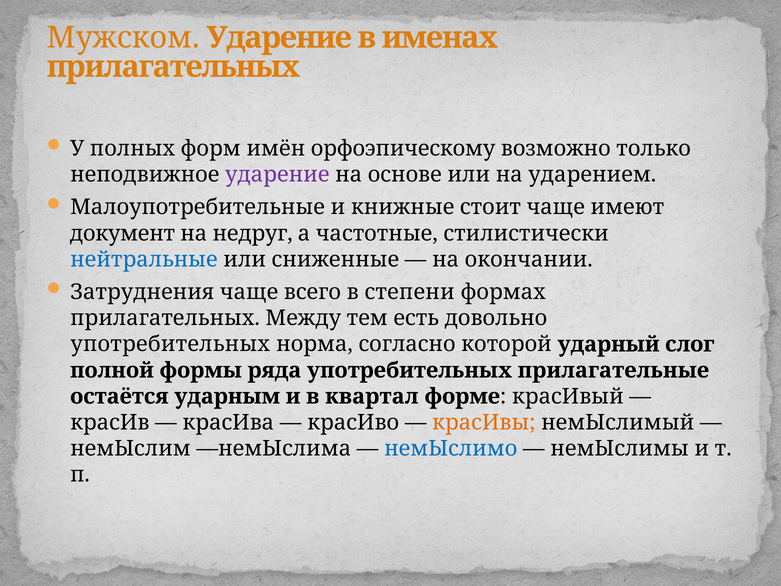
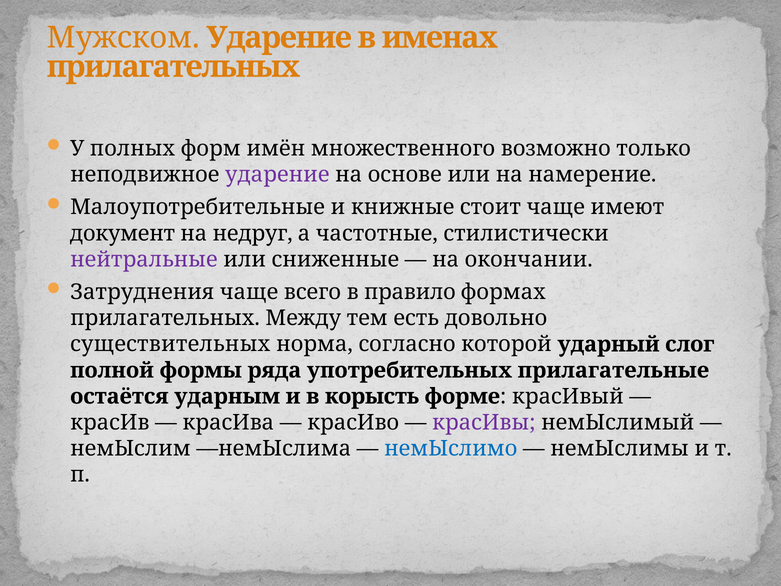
орфоэпическому: орфоэпическому -> множественного
ударением: ударением -> намерение
нейтральные colour: blue -> purple
степени: степени -> правило
употребительных at (170, 344): употребительных -> существительных
квартал: квартал -> корысть
красИвы colour: orange -> purple
